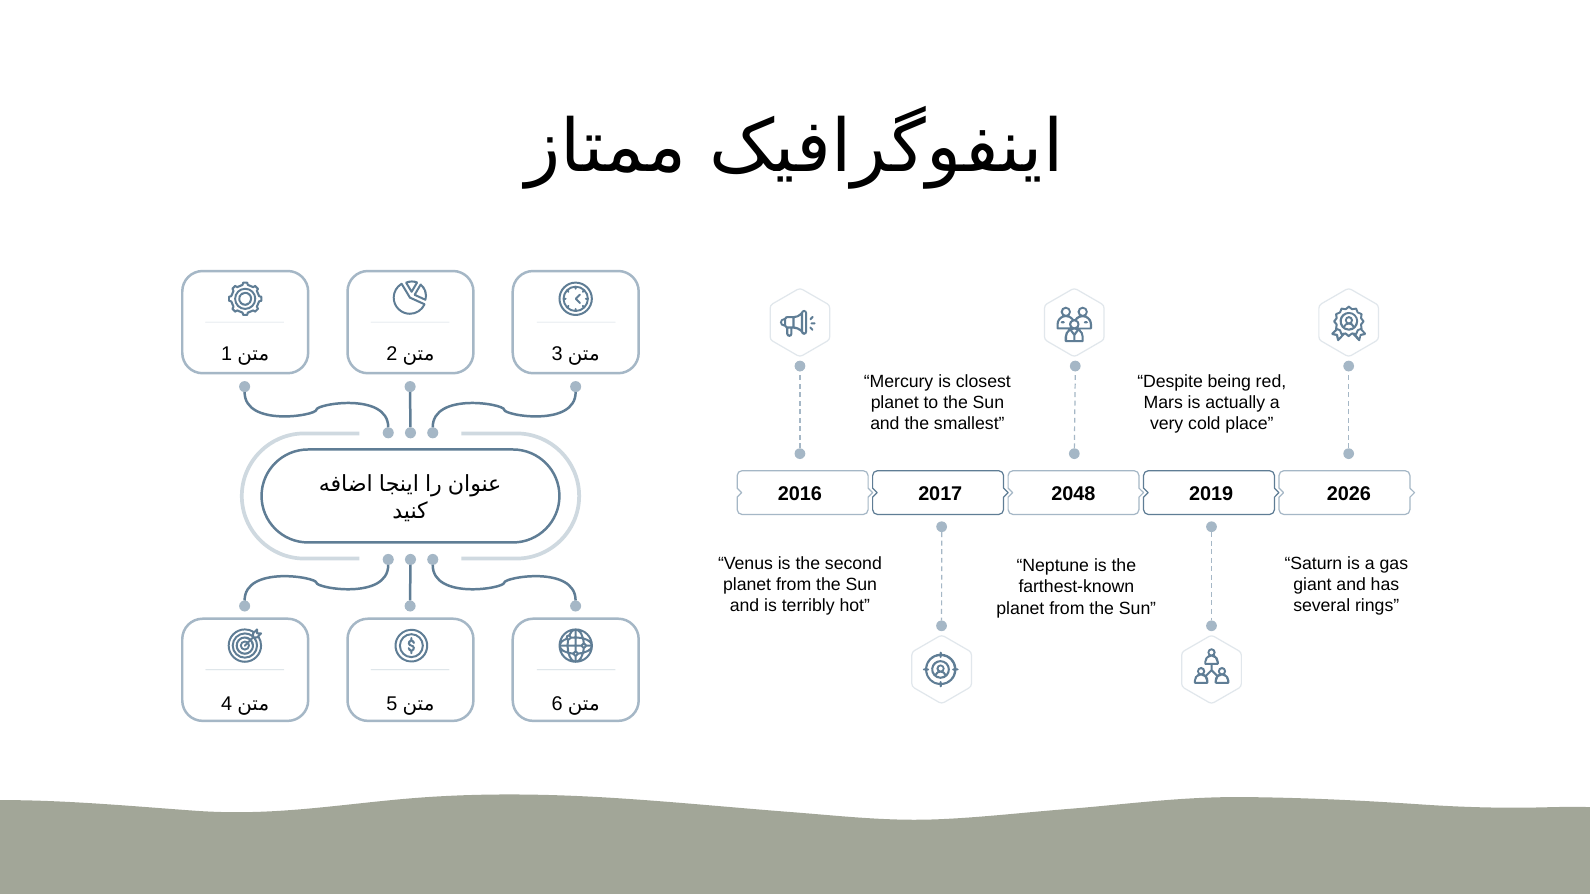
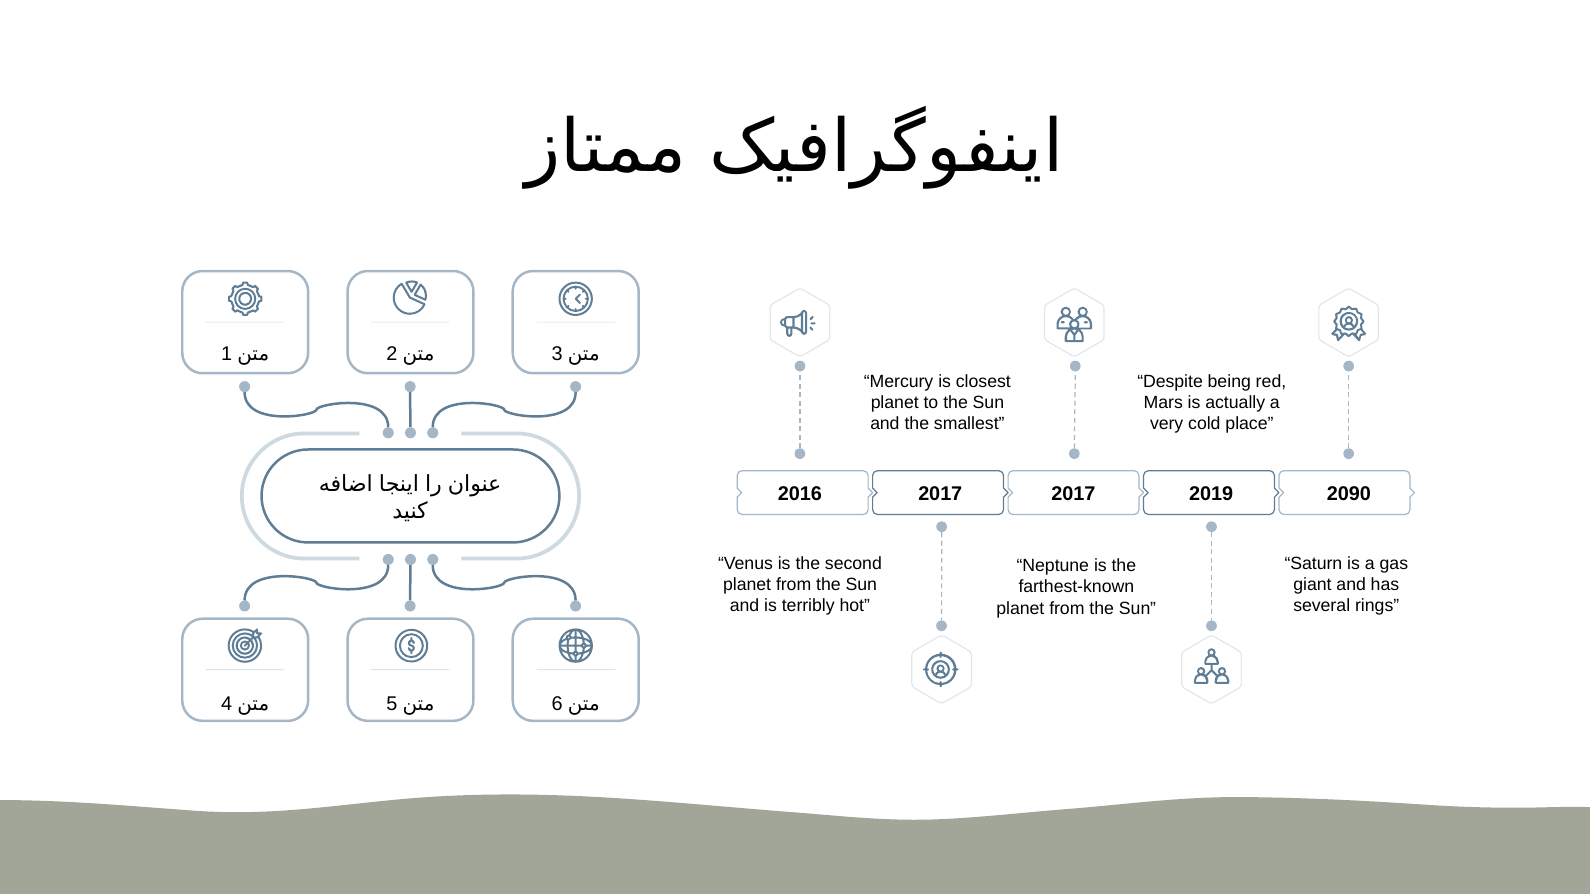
2017 2048: 2048 -> 2017
2026: 2026 -> 2090
